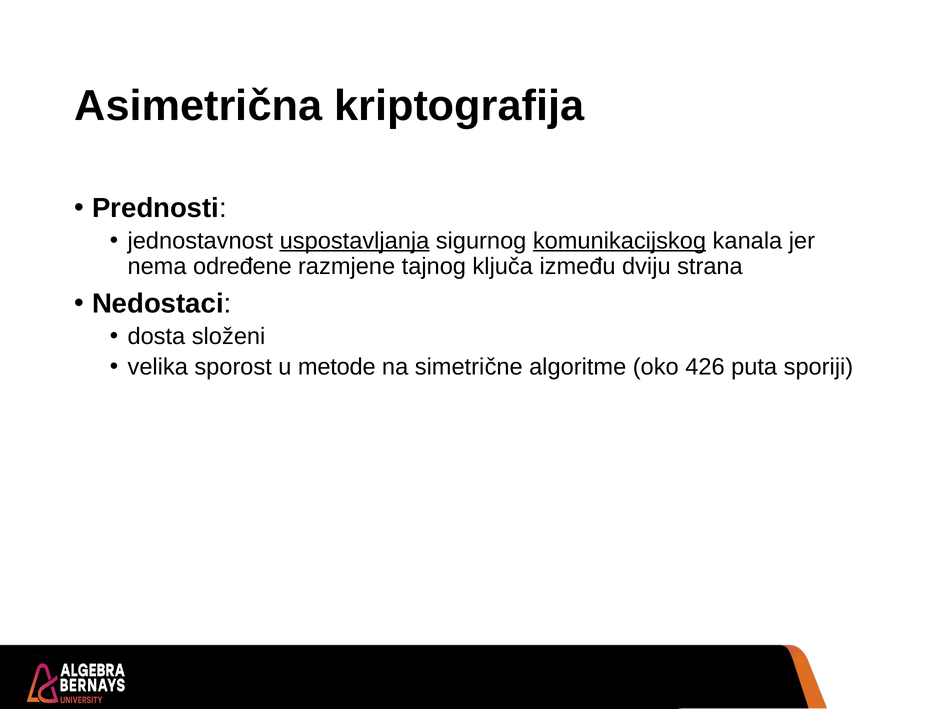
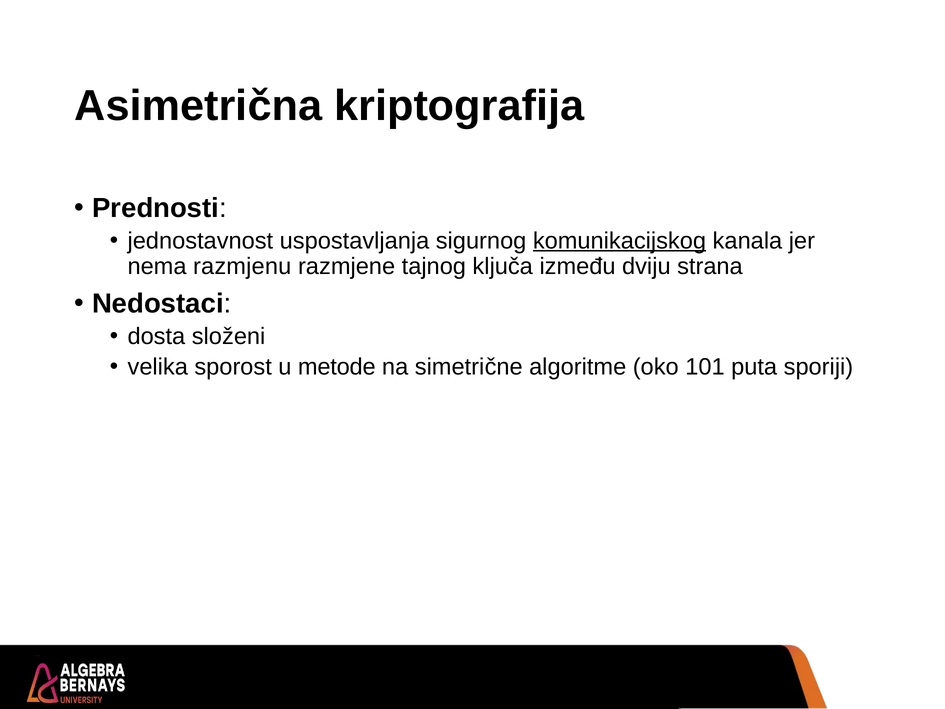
uspostavljanja underline: present -> none
određene: određene -> razmjenu
426: 426 -> 101
